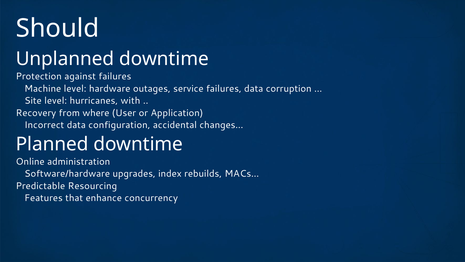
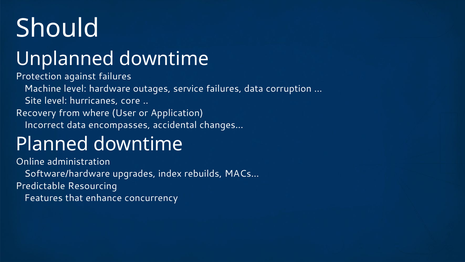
with: with -> core
configuration: configuration -> encompasses
